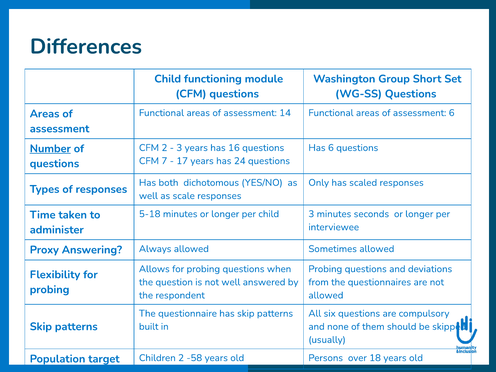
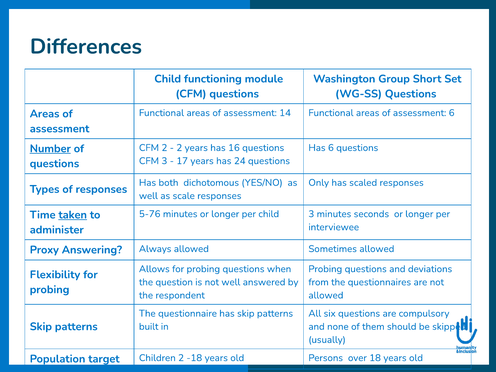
3 at (179, 148): 3 -> 2
CFM 7: 7 -> 3
5-18: 5-18 -> 5-76
taken underline: none -> present
-58: -58 -> -18
